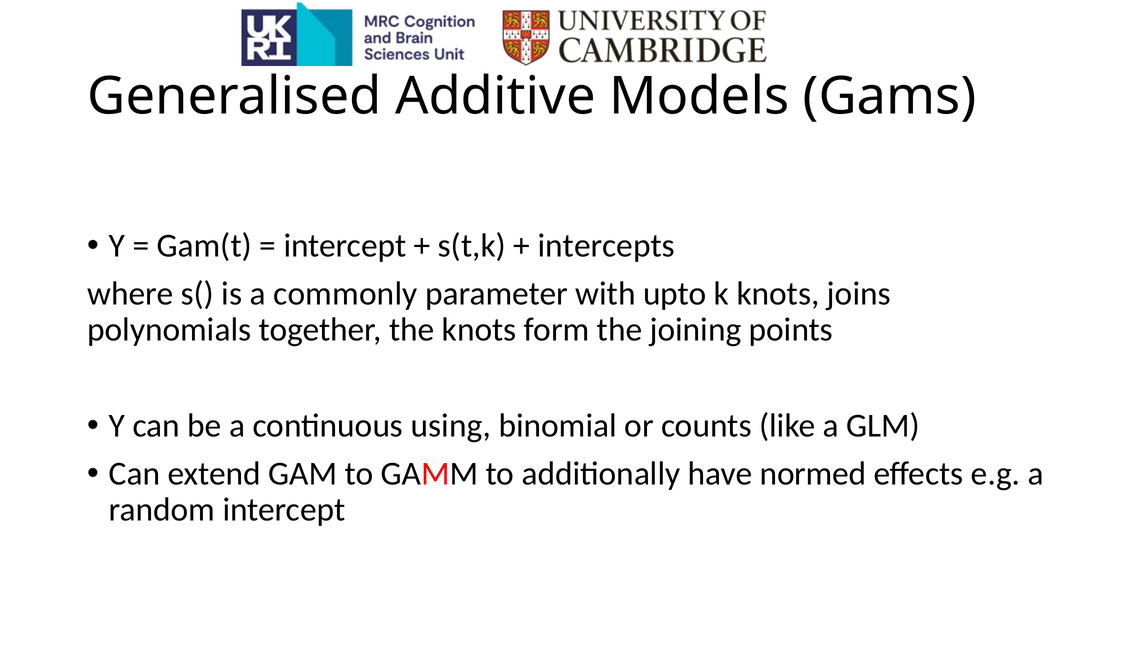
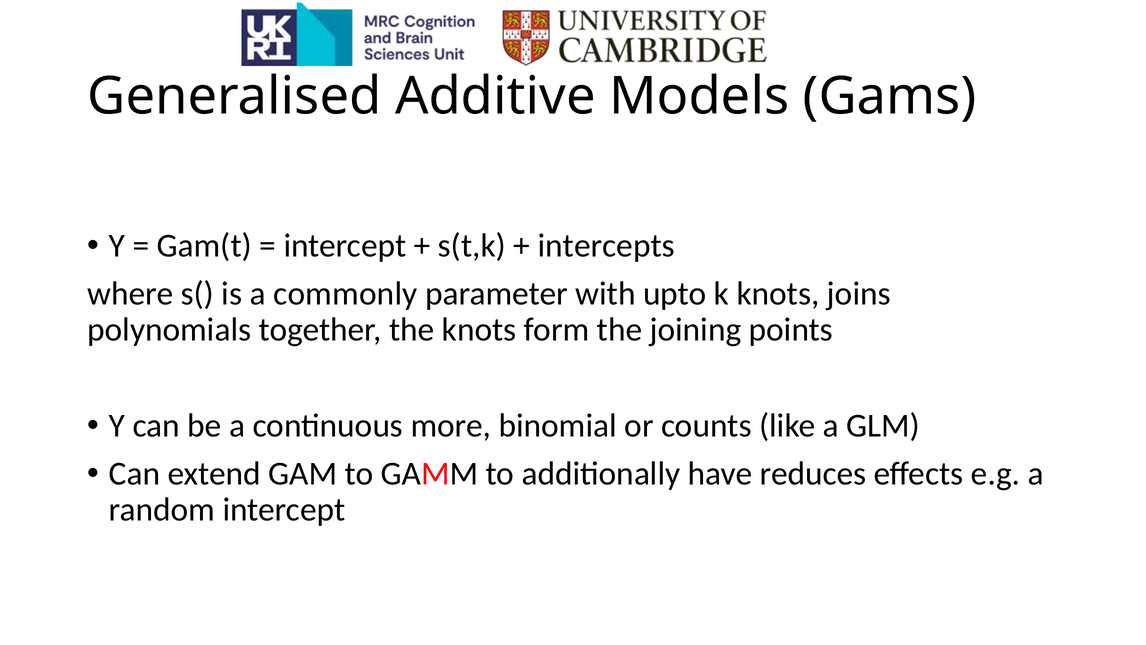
using: using -> more
normed: normed -> reduces
